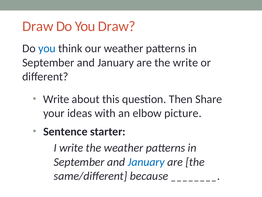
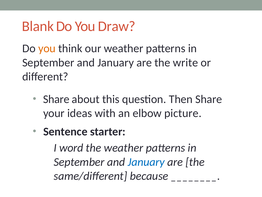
Draw at (38, 26): Draw -> Blank
you at (47, 48) colour: blue -> orange
Write at (56, 99): Write -> Share
I write: write -> word
